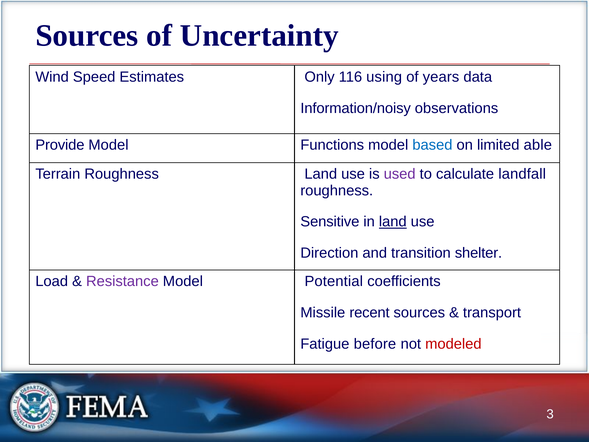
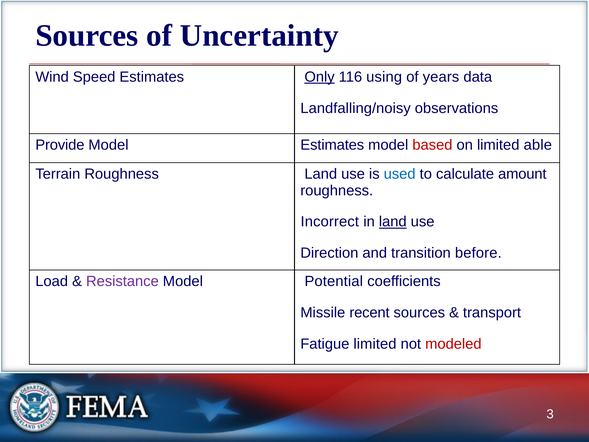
Only underline: none -> present
Information/noisy: Information/noisy -> Landfalling/noisy
Model Functions: Functions -> Estimates
based colour: blue -> red
used colour: purple -> blue
landfall: landfall -> amount
Sensitive: Sensitive -> Incorrect
shelter: shelter -> before
Fatigue before: before -> limited
